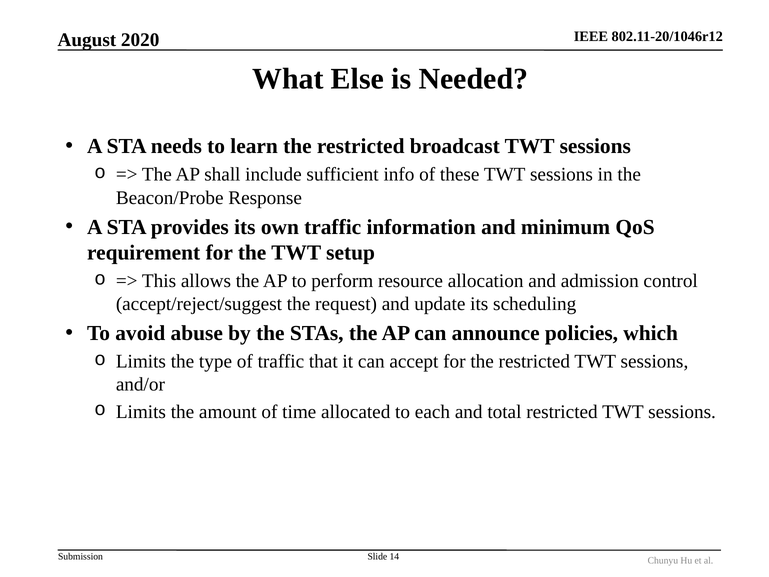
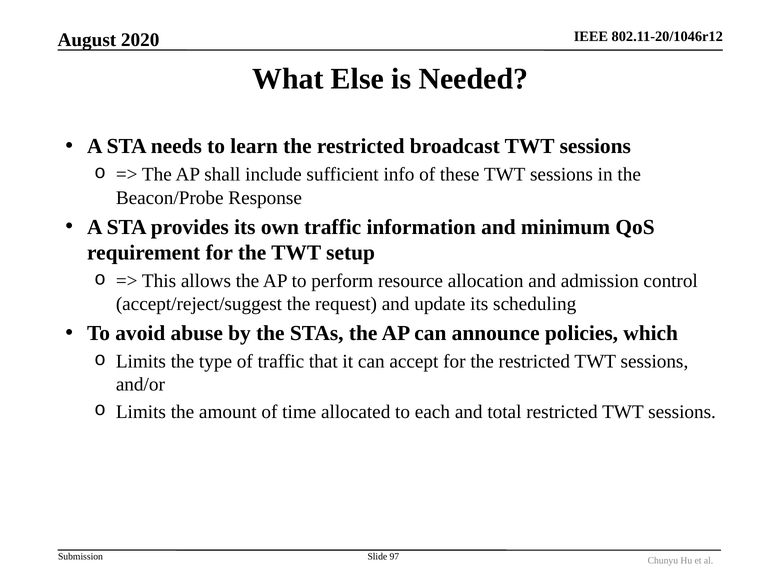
14: 14 -> 97
